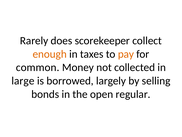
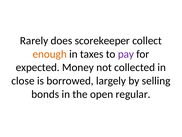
pay colour: orange -> purple
common: common -> expected
large: large -> close
